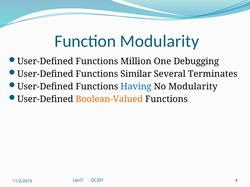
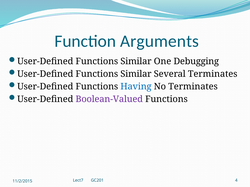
Function Modularity: Modularity -> Arguments
Million at (136, 61): Million -> Similar
No Modularity: Modularity -> Terminates
Boolean-Valued colour: orange -> purple
